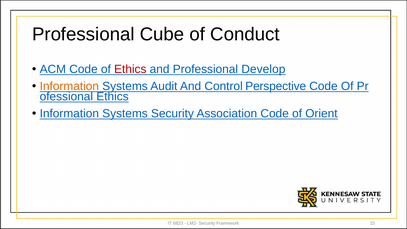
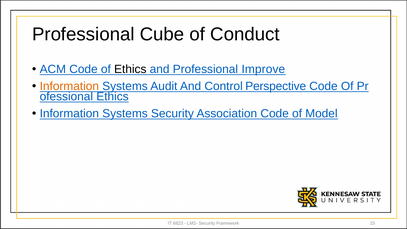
Ethics at (130, 69) colour: red -> black
Develop: Develop -> Improve
Orient: Orient -> Model
